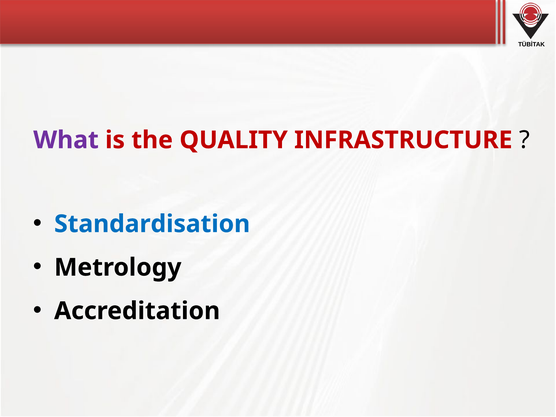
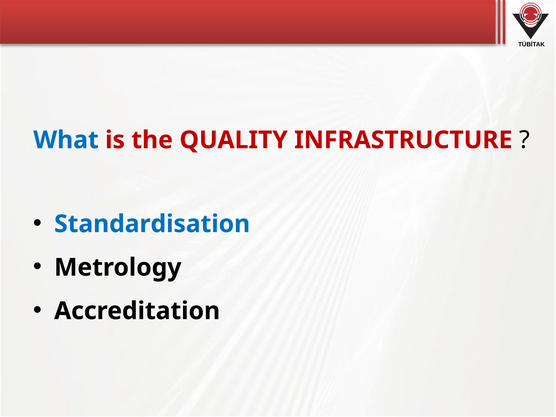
What colour: purple -> blue
